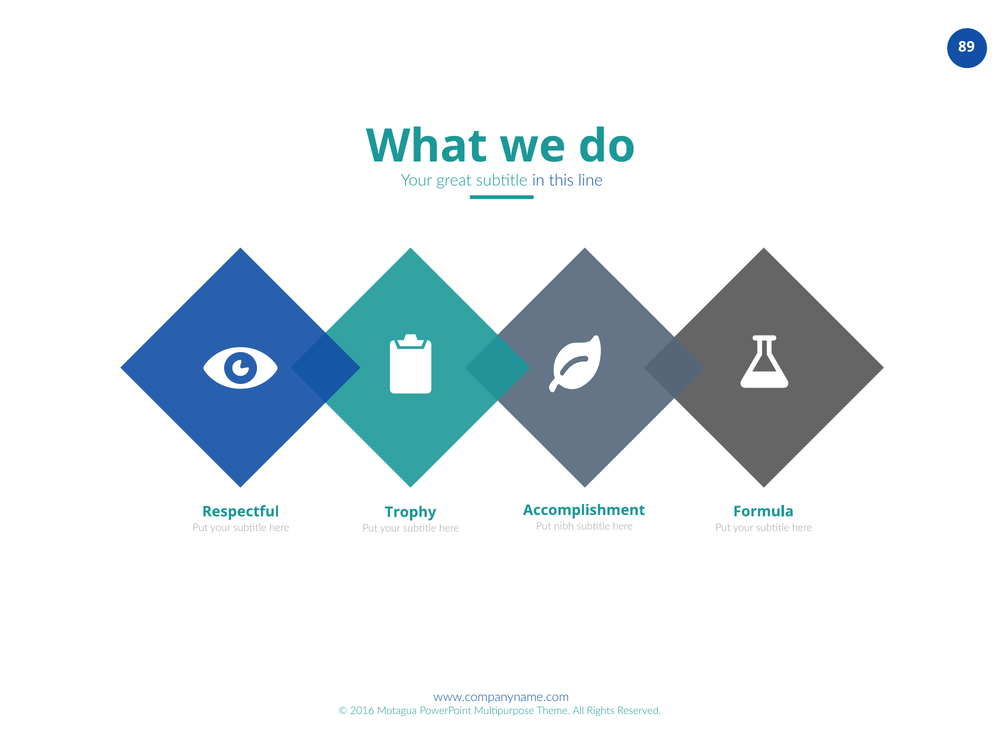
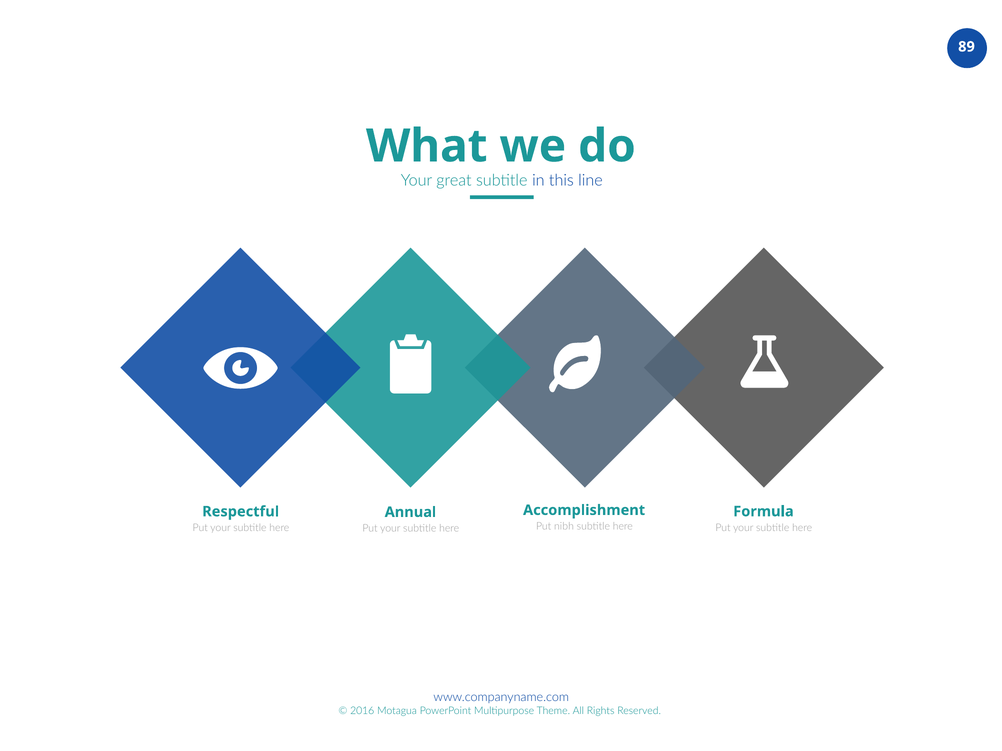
Trophy: Trophy -> Annual
